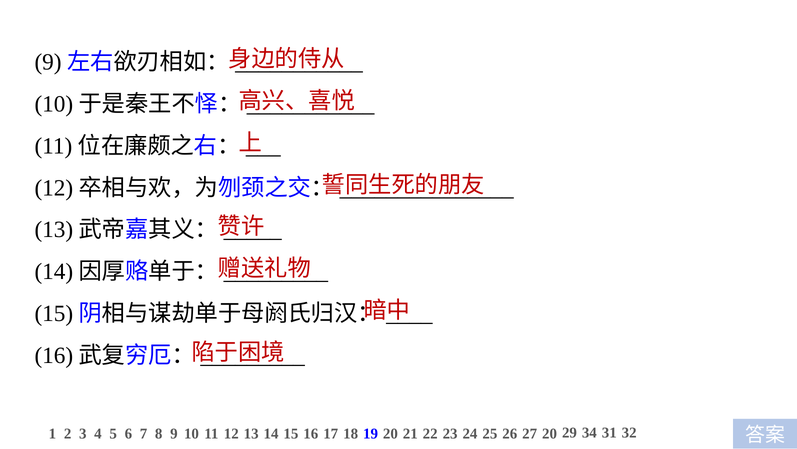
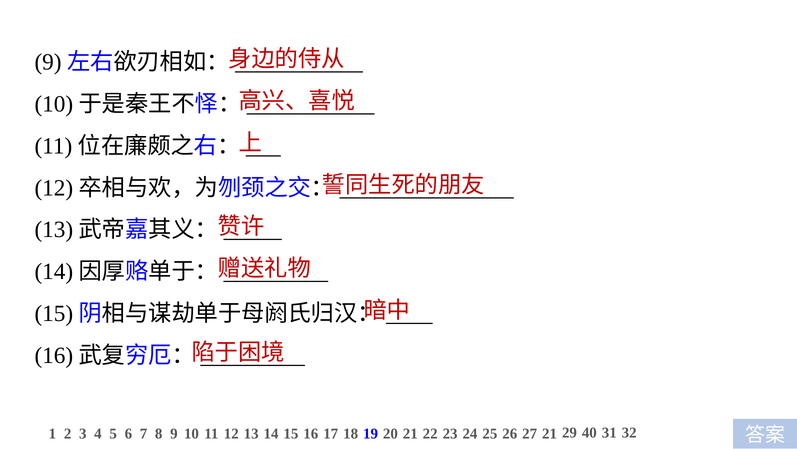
27 20: 20 -> 21
34: 34 -> 40
